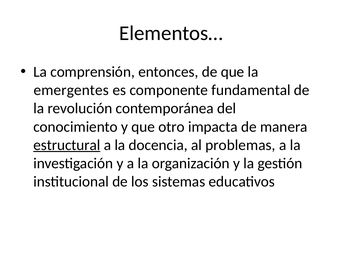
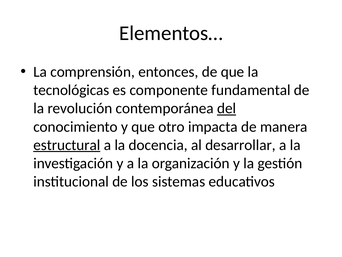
emergentes: emergentes -> tecnológicas
del underline: none -> present
problemas: problemas -> desarrollar
